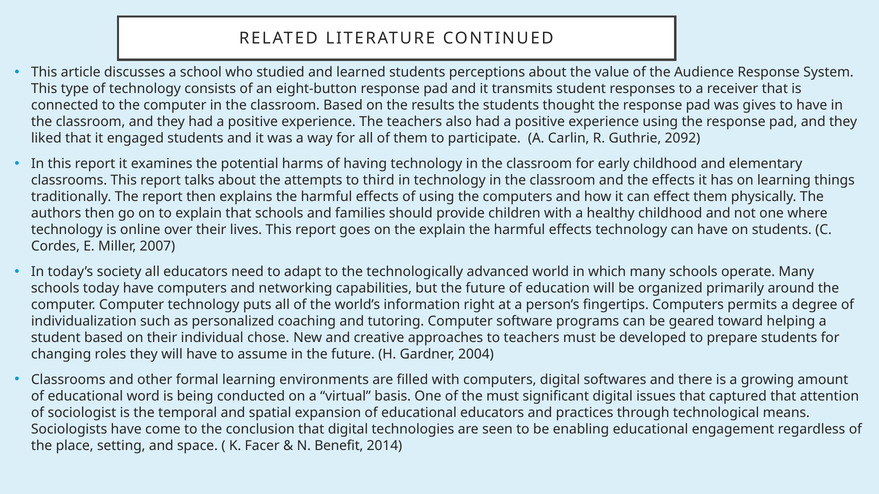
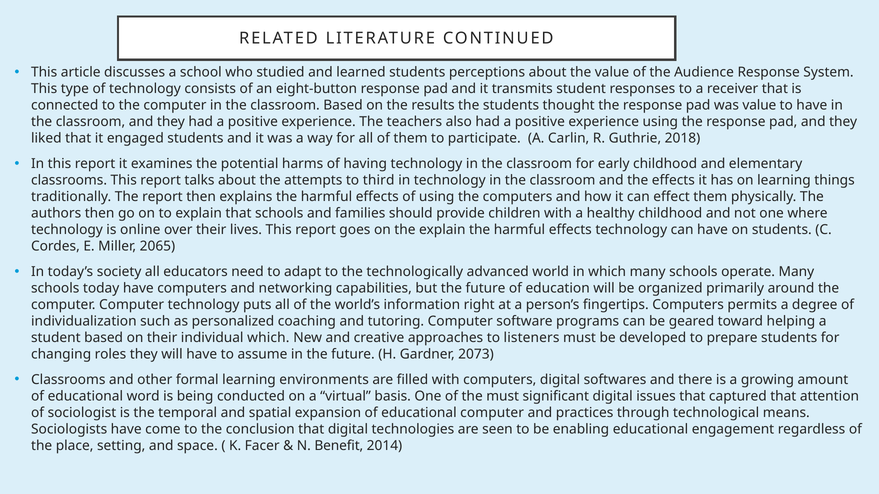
was gives: gives -> value
2092: 2092 -> 2018
2007: 2007 -> 2065
individual chose: chose -> which
to teachers: teachers -> listeners
2004: 2004 -> 2073
educational educators: educators -> computer
